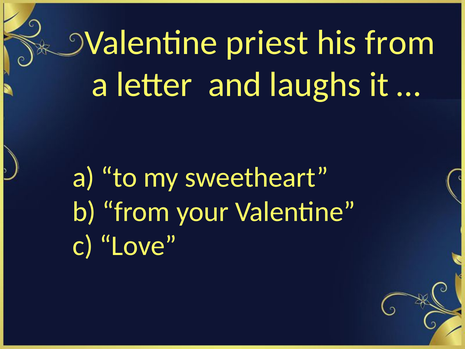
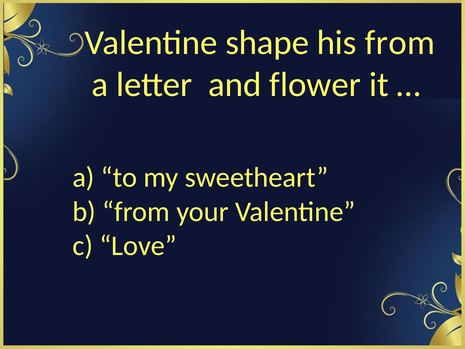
priest: priest -> shape
laughs: laughs -> flower
